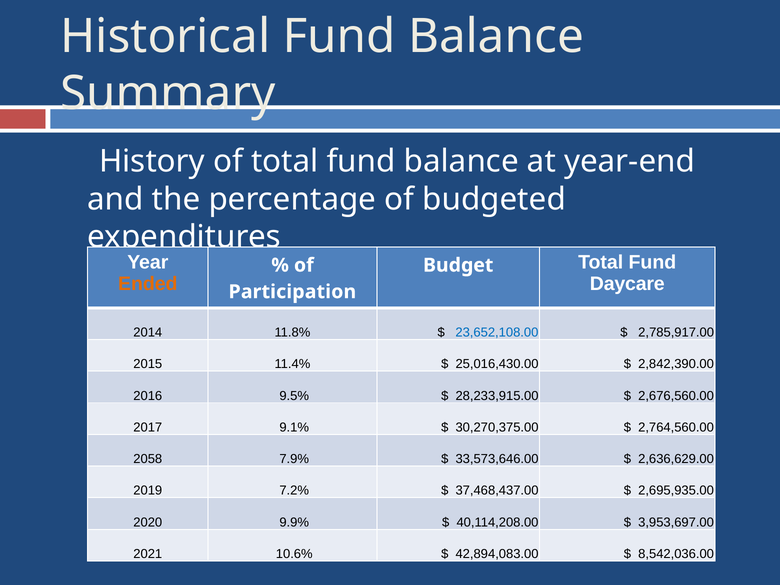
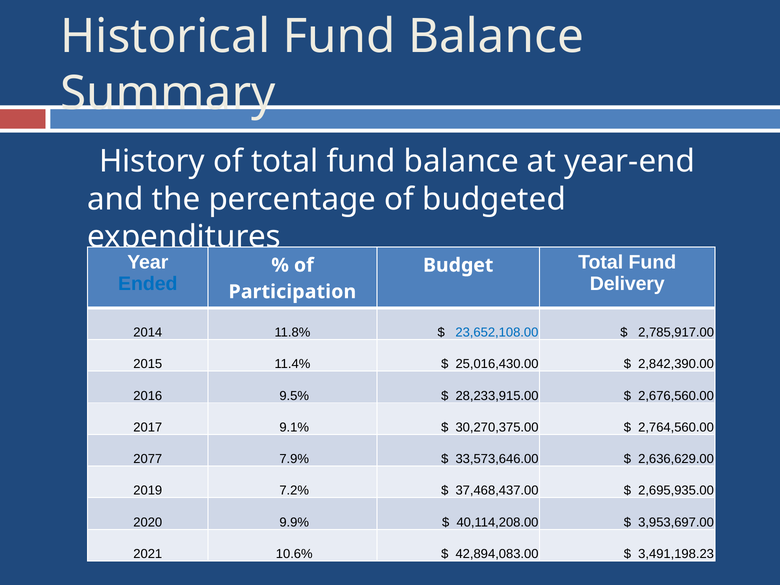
Ended colour: orange -> blue
Daycare: Daycare -> Delivery
2058: 2058 -> 2077
8,542,036.00: 8,542,036.00 -> 3,491,198.23
